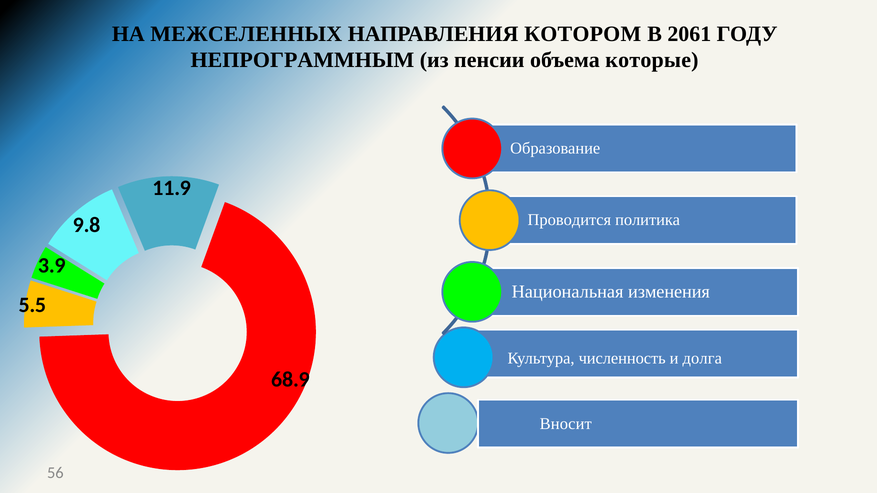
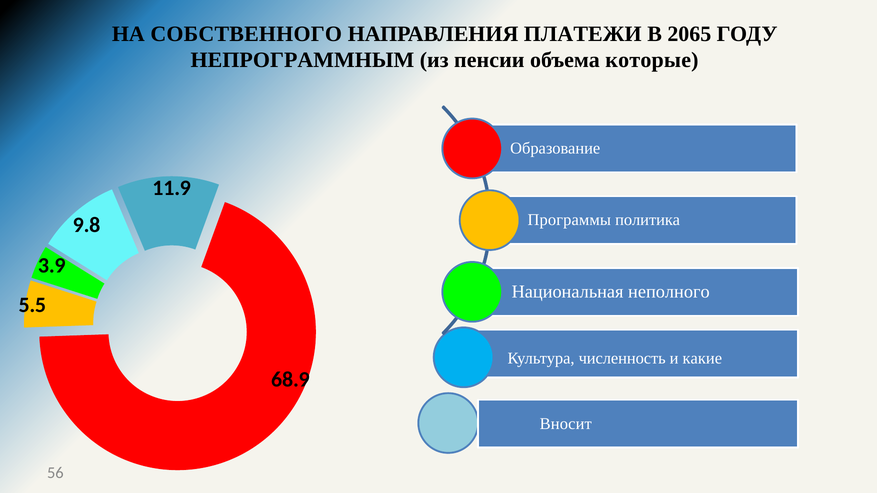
МЕЖСЕЛЕННЫХ: МЕЖСЕЛЕННЫХ -> СОБСТВЕННОГО
КОТОРОМ: КОТОРОМ -> ПЛАТЕЖИ
2061: 2061 -> 2065
Проводится: Проводится -> Программы
изменения: изменения -> неполного
долга: долга -> какие
